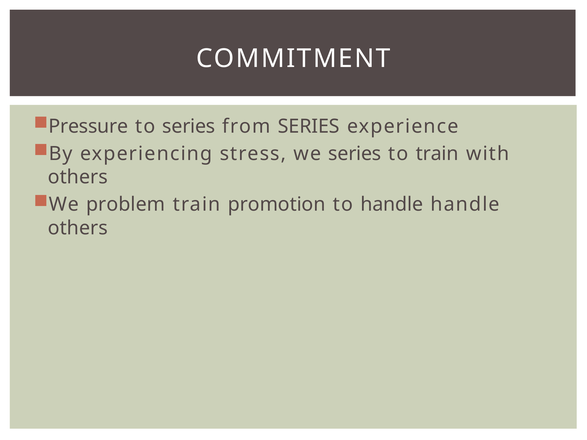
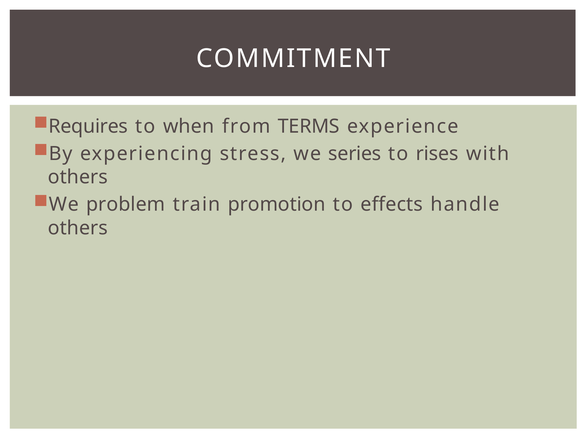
Pressure: Pressure -> Requires
to series: series -> when
from SERIES: SERIES -> TERMS
to train: train -> rises
to handle: handle -> effects
